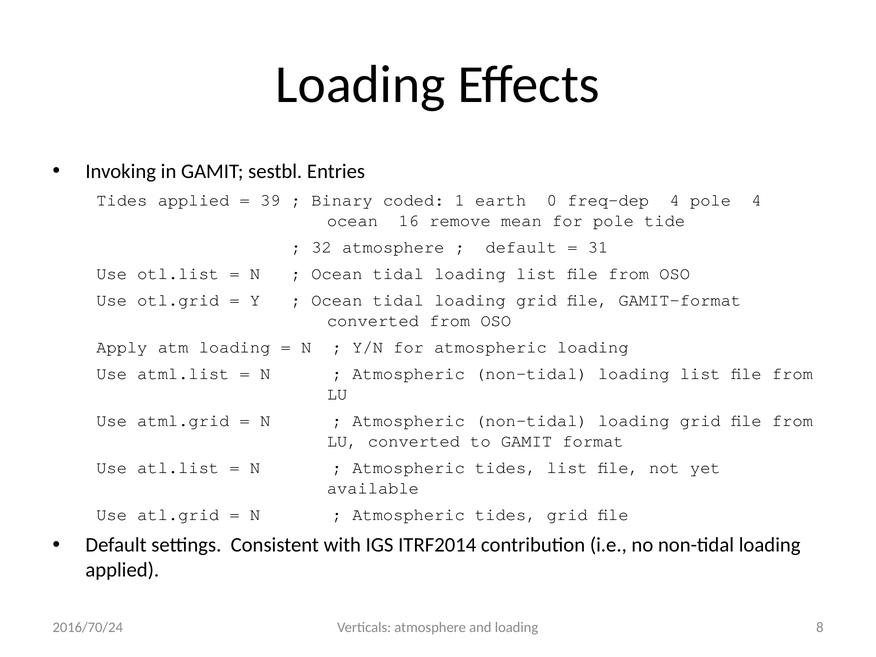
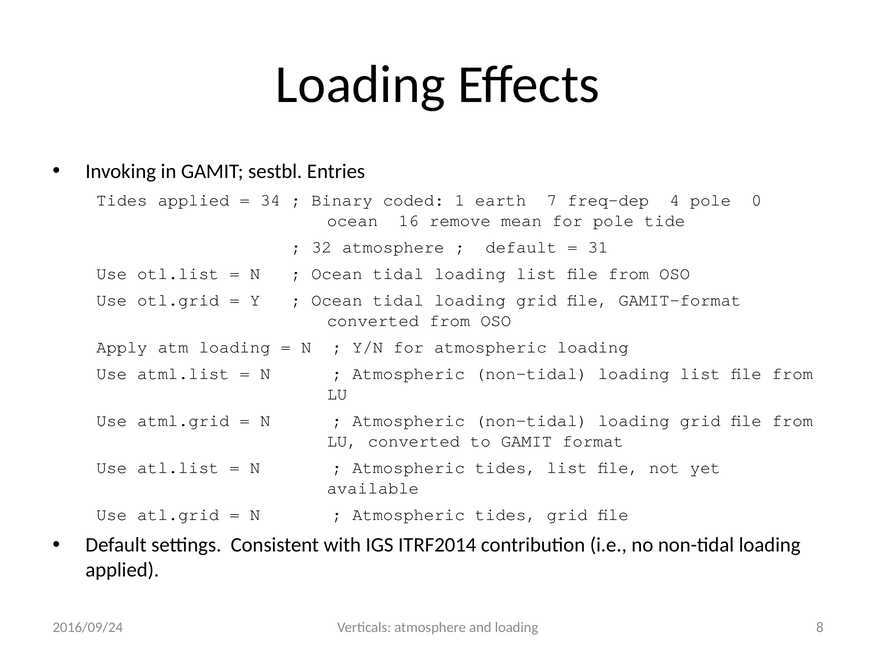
39: 39 -> 34
0: 0 -> 7
pole 4: 4 -> 0
2016/70/24: 2016/70/24 -> 2016/09/24
